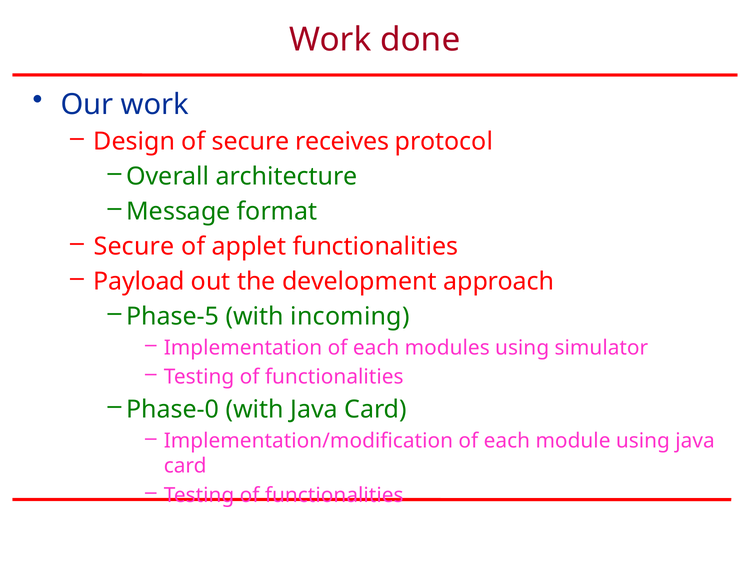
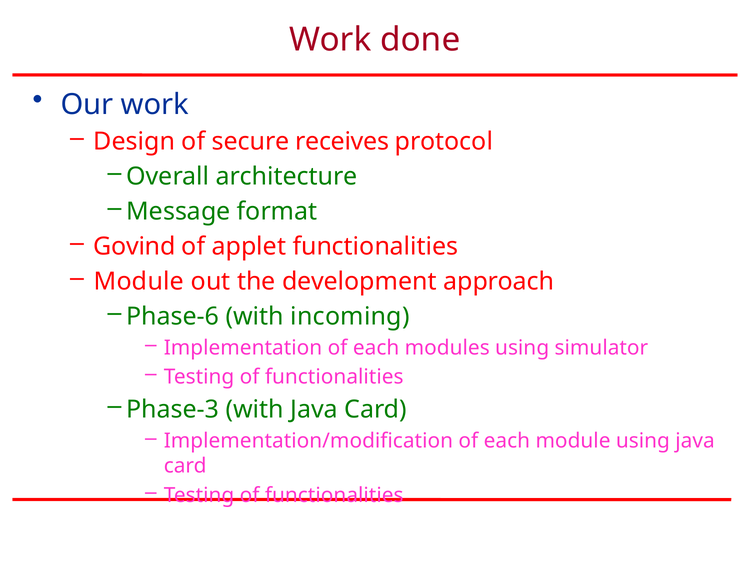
Secure at (134, 247): Secure -> Govind
Payload at (139, 282): Payload -> Module
Phase-5: Phase-5 -> Phase-6
Phase-0: Phase-0 -> Phase-3
